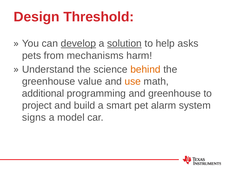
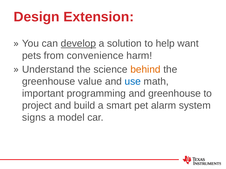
Threshold: Threshold -> Extension
solution underline: present -> none
asks: asks -> want
mechanisms: mechanisms -> convenience
use colour: orange -> blue
additional: additional -> important
